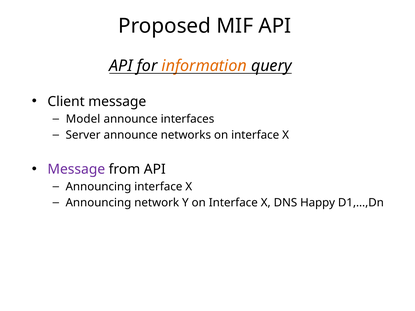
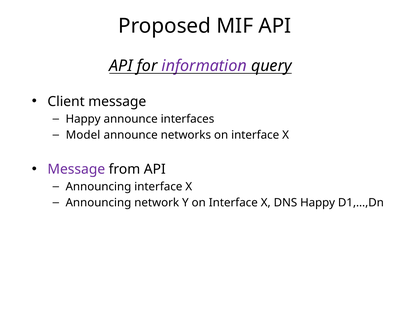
information colour: orange -> purple
Model at (83, 119): Model -> Happy
Server: Server -> Model
